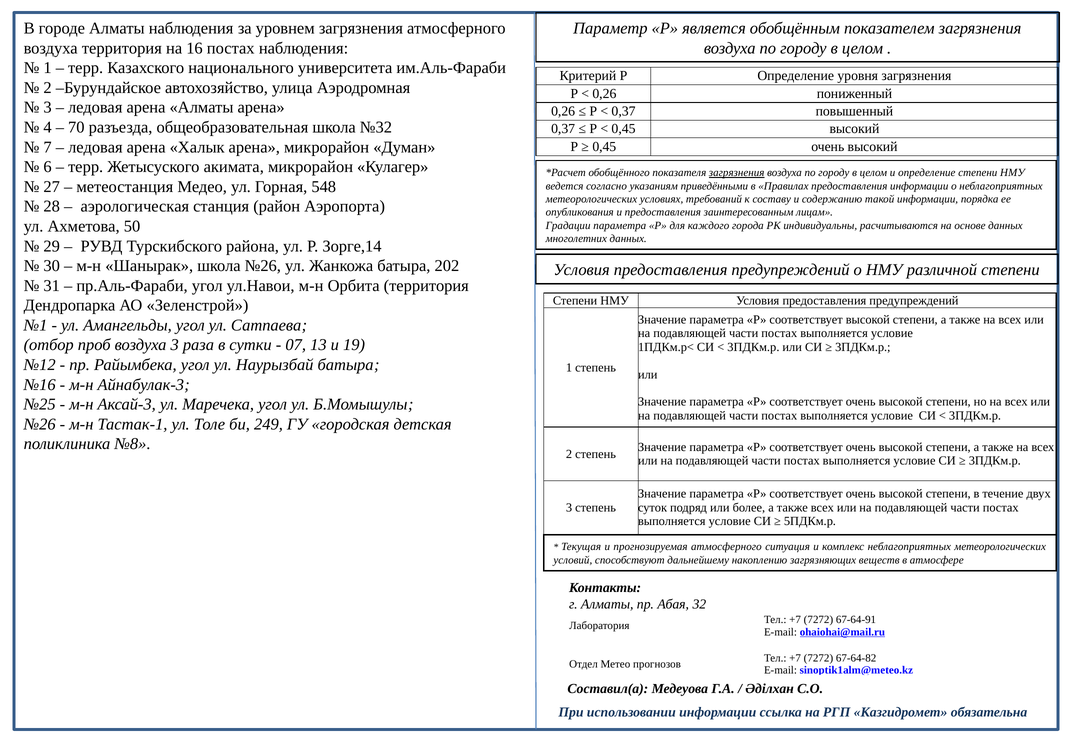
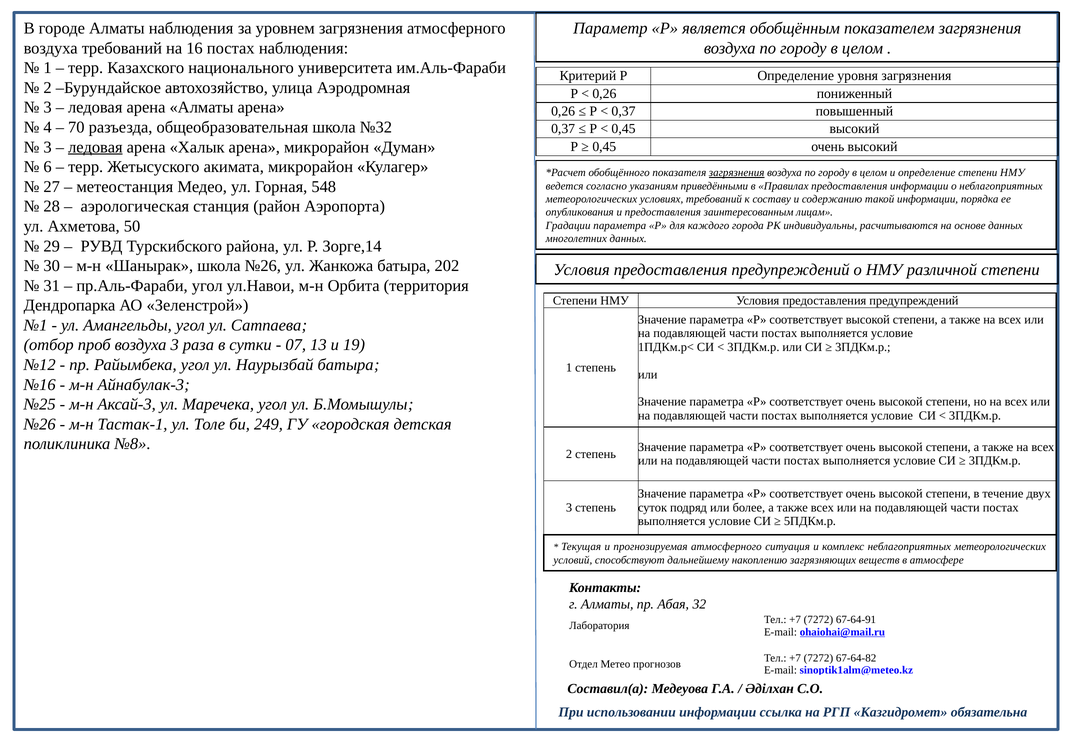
воздуха территория: территория -> требований
7 at (48, 147): 7 -> 3
ледовая at (95, 147) underline: none -> present
